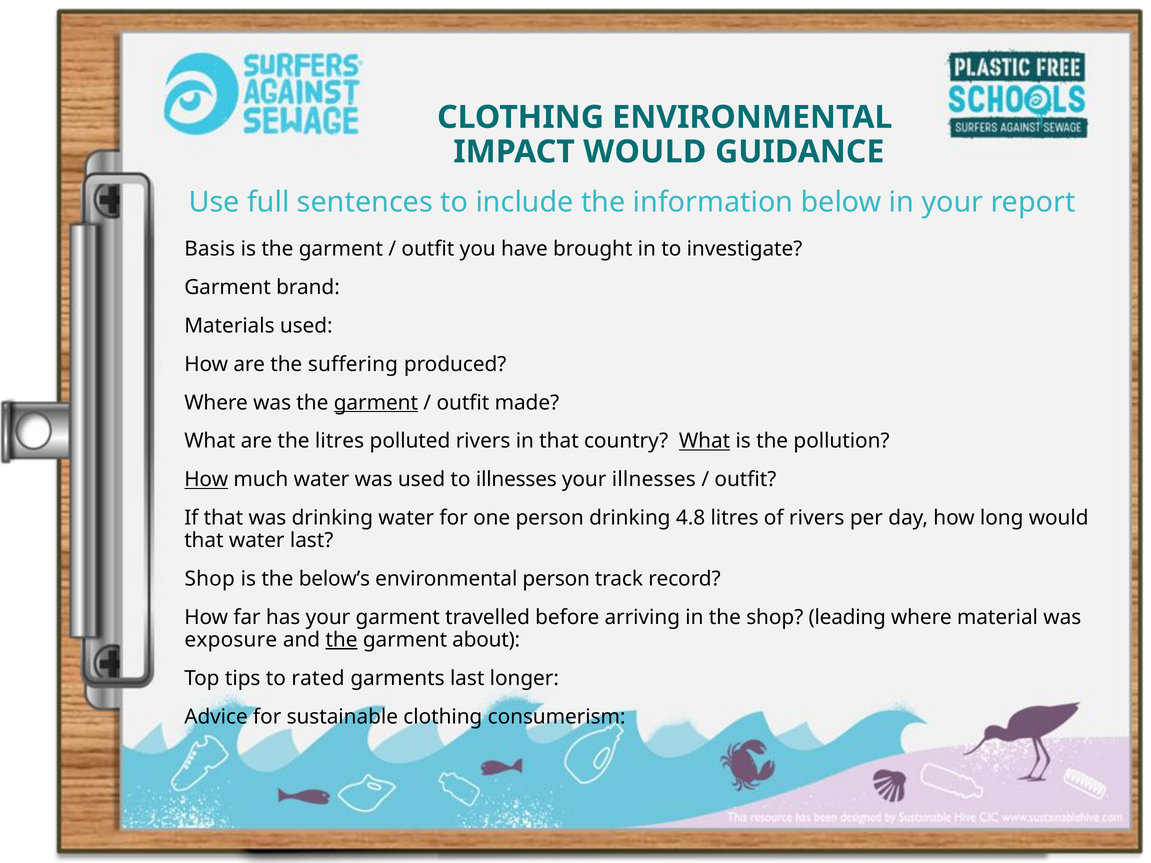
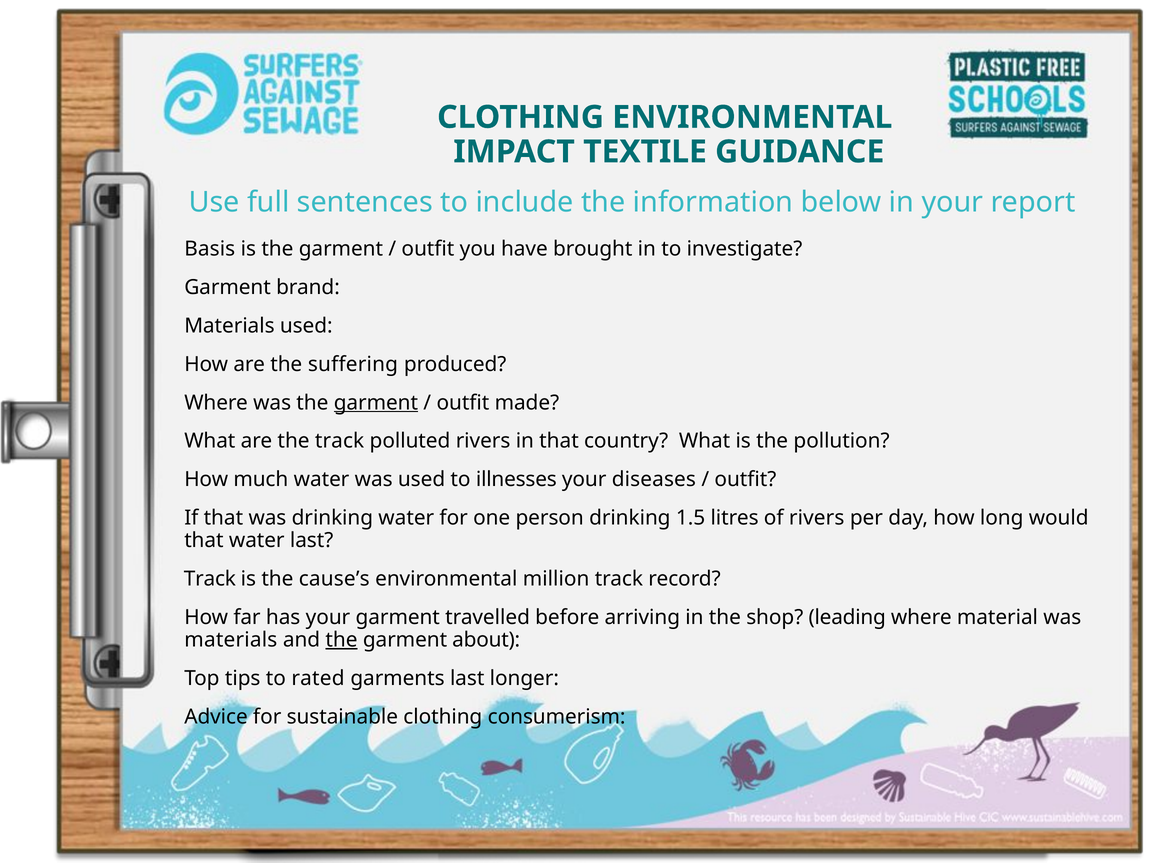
IMPACT WOULD: WOULD -> TEXTILE
the litres: litres -> track
What at (705, 441) underline: present -> none
How at (206, 480) underline: present -> none
your illnesses: illnesses -> diseases
4.8: 4.8 -> 1.5
Shop at (210, 579): Shop -> Track
below’s: below’s -> cause’s
environmental person: person -> million
exposure at (231, 640): exposure -> materials
